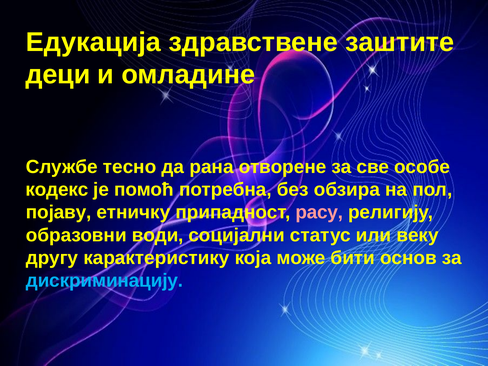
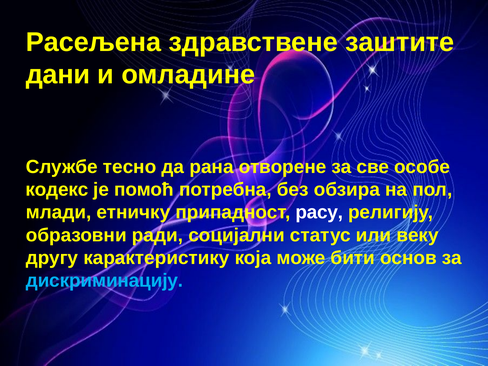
Едукација: Едукација -> Расељена
деци: деци -> дани
појаву: појаву -> млади
расу colour: pink -> white
води: води -> ради
